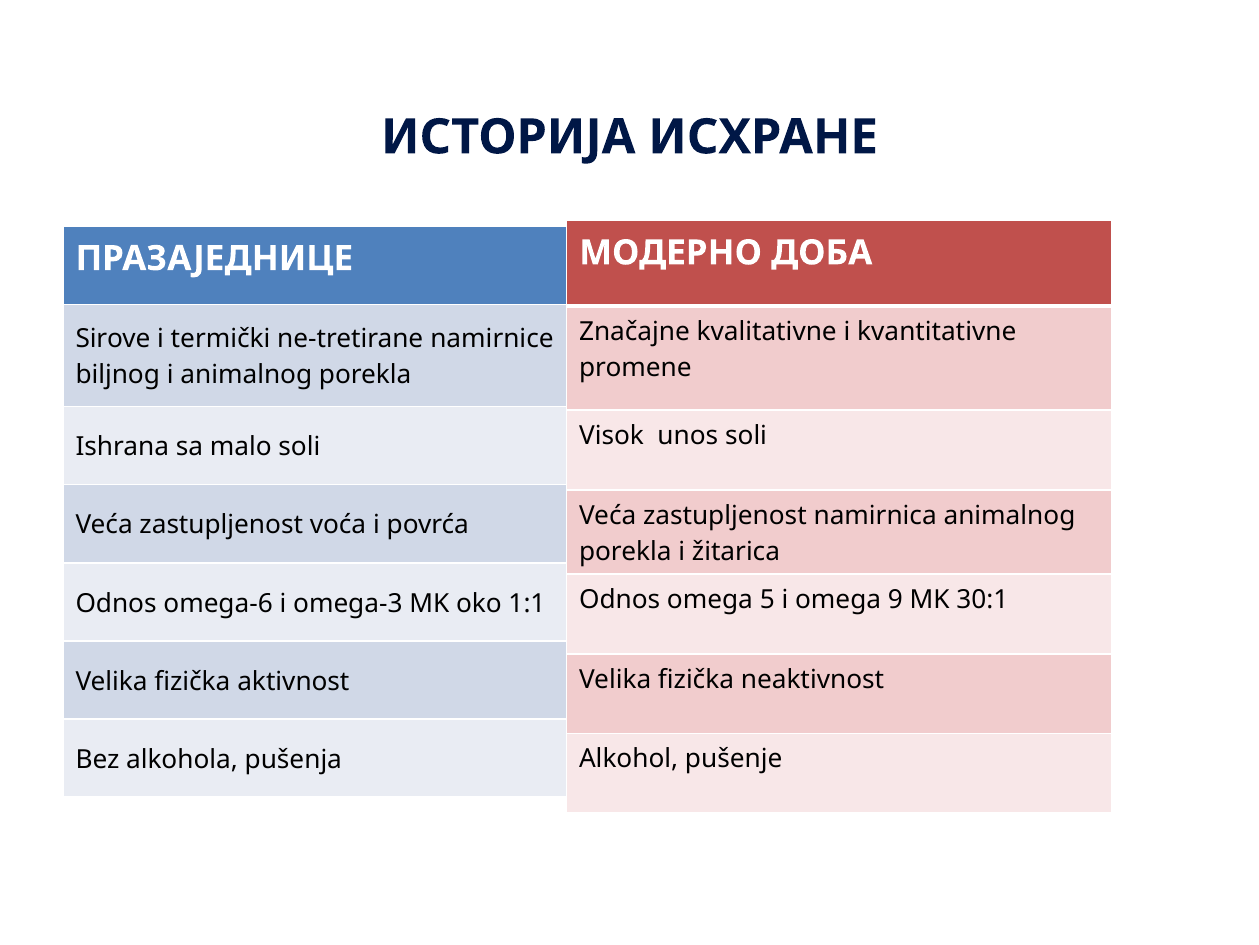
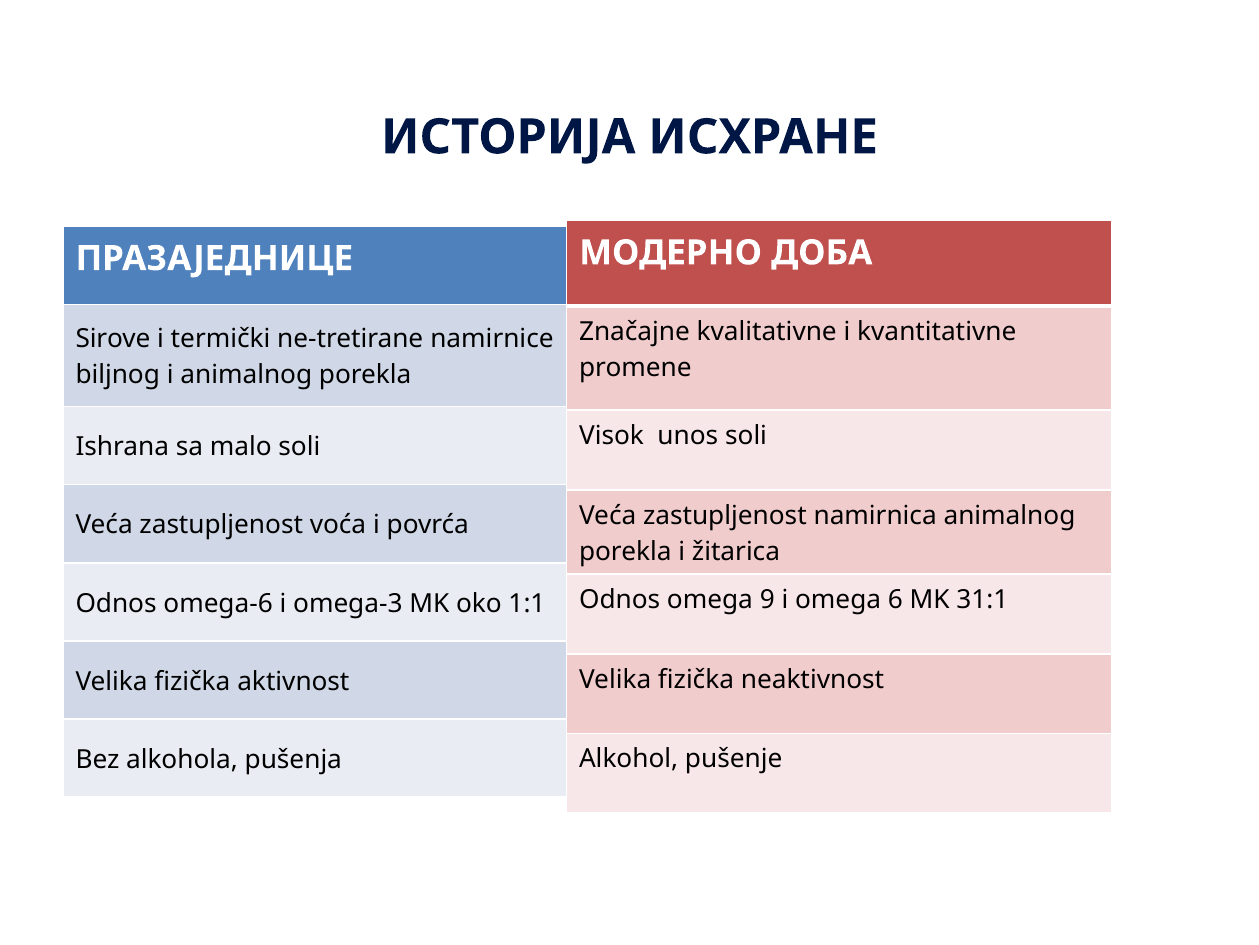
5: 5 -> 9
9: 9 -> 6
30:1: 30:1 -> 31:1
